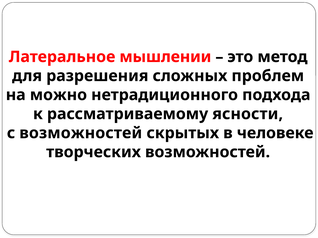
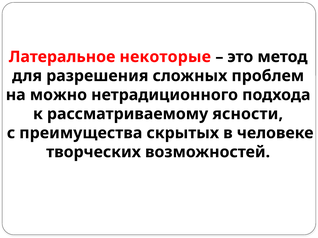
мышлении: мышлении -> некоторые
с возможностей: возможностей -> преимущества
